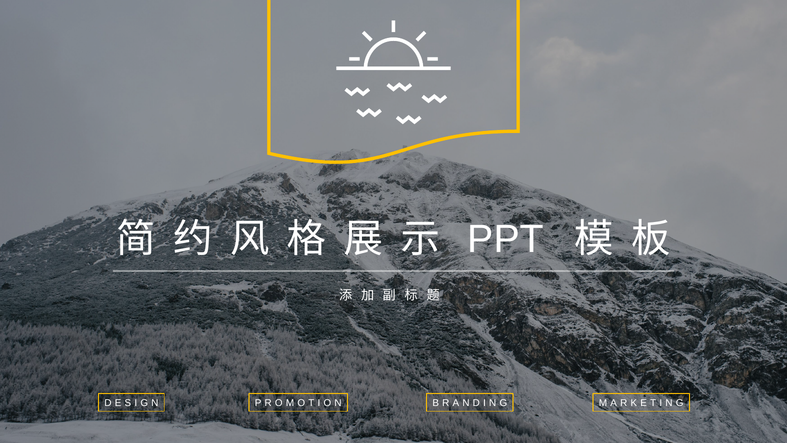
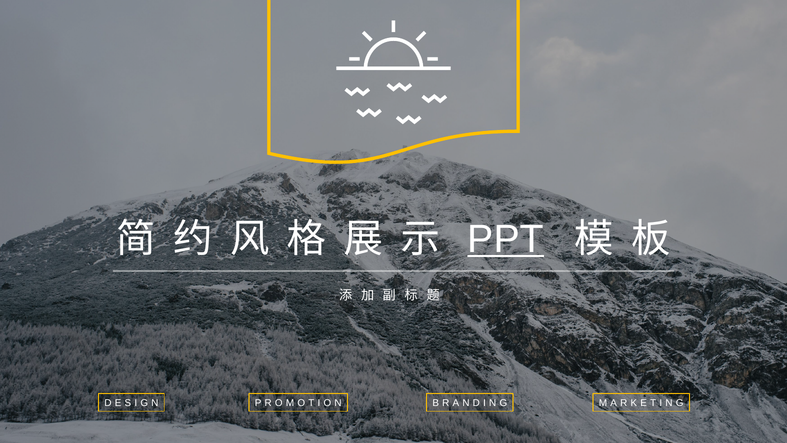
PPT underline: none -> present
